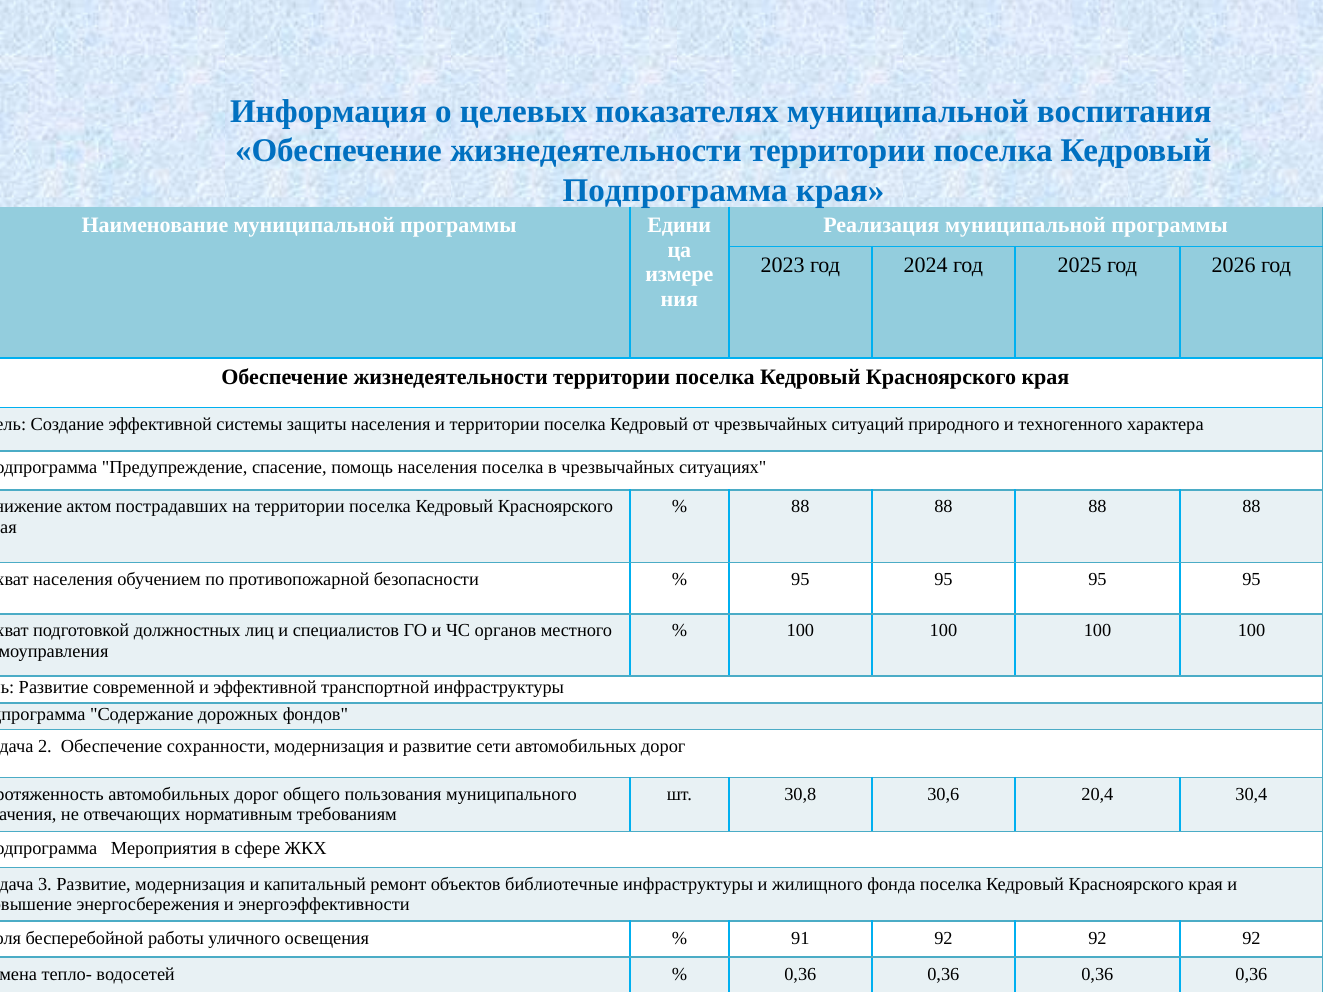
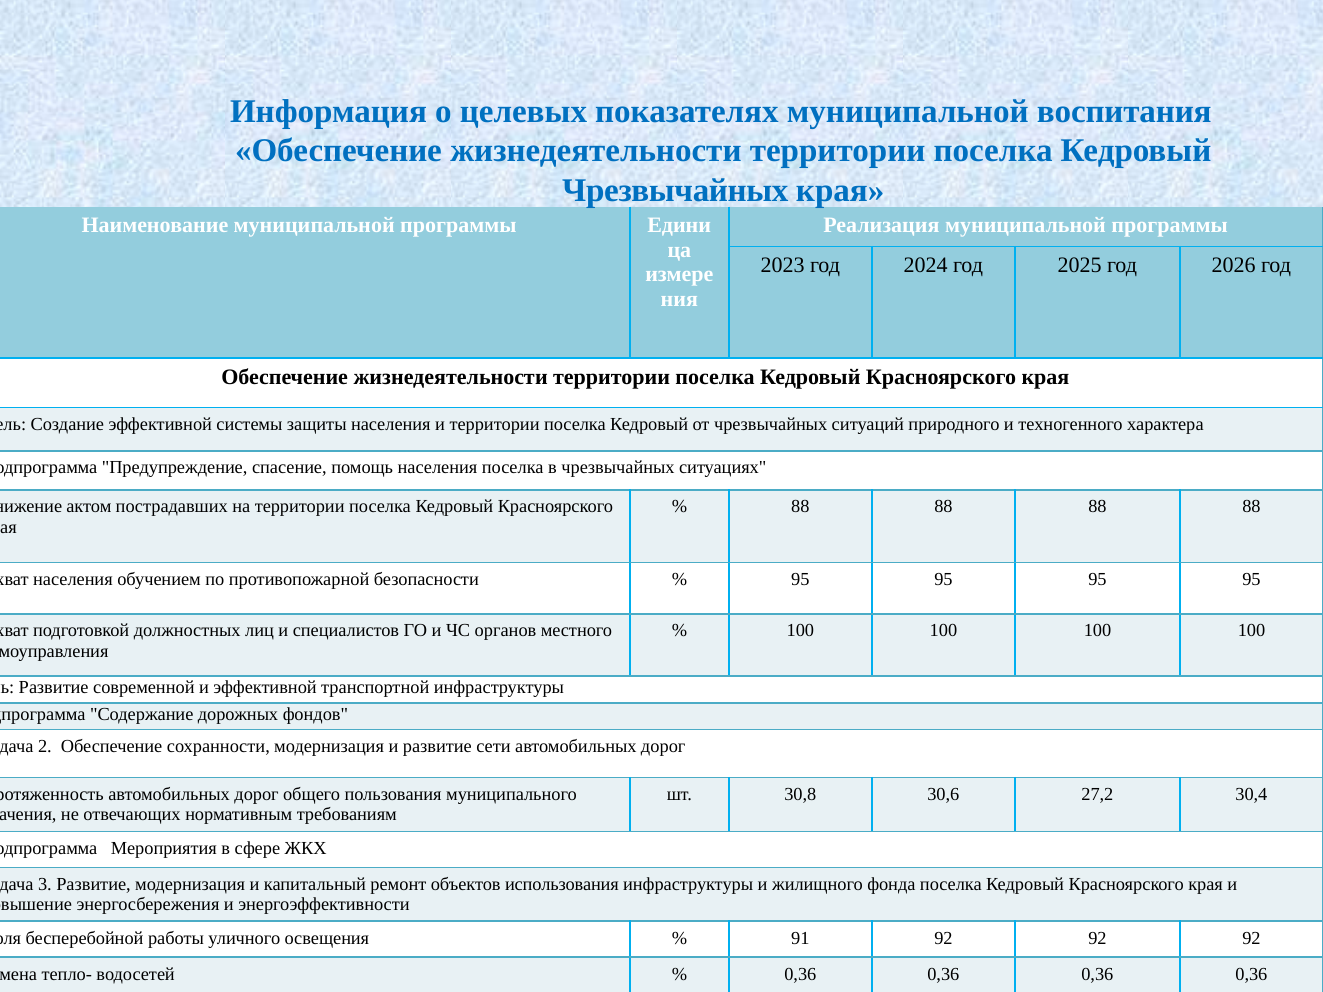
Подпрограмма at (675, 191): Подпрограмма -> Чрезвычайных
20,4: 20,4 -> 27,2
библиотечные: библиотечные -> использования
